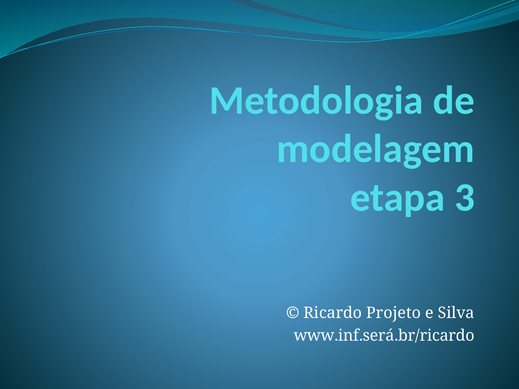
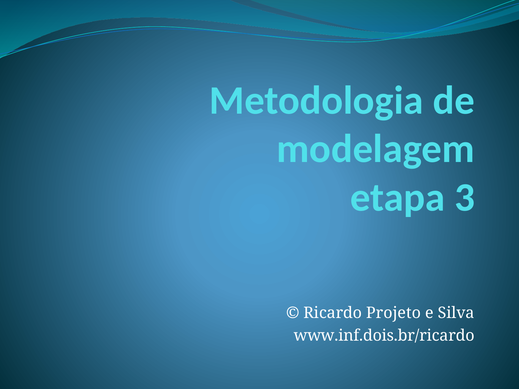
www.inf.será.br/ricardo: www.inf.será.br/ricardo -> www.inf.dois.br/ricardo
